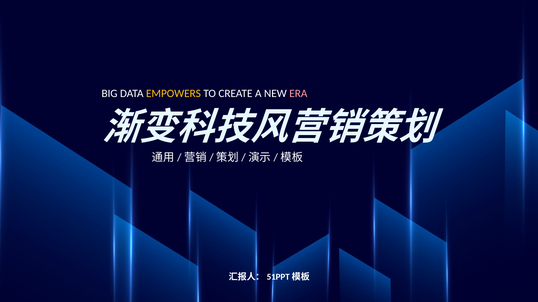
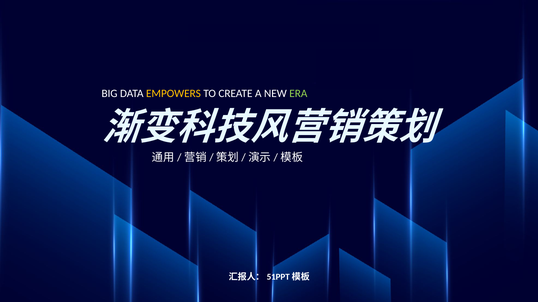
ERA colour: pink -> light green
